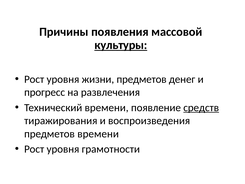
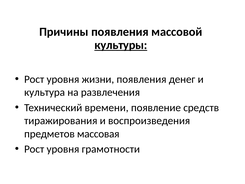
жизни предметов: предметов -> появления
прогресс: прогресс -> культура
средств underline: present -> none
предметов времени: времени -> массовая
